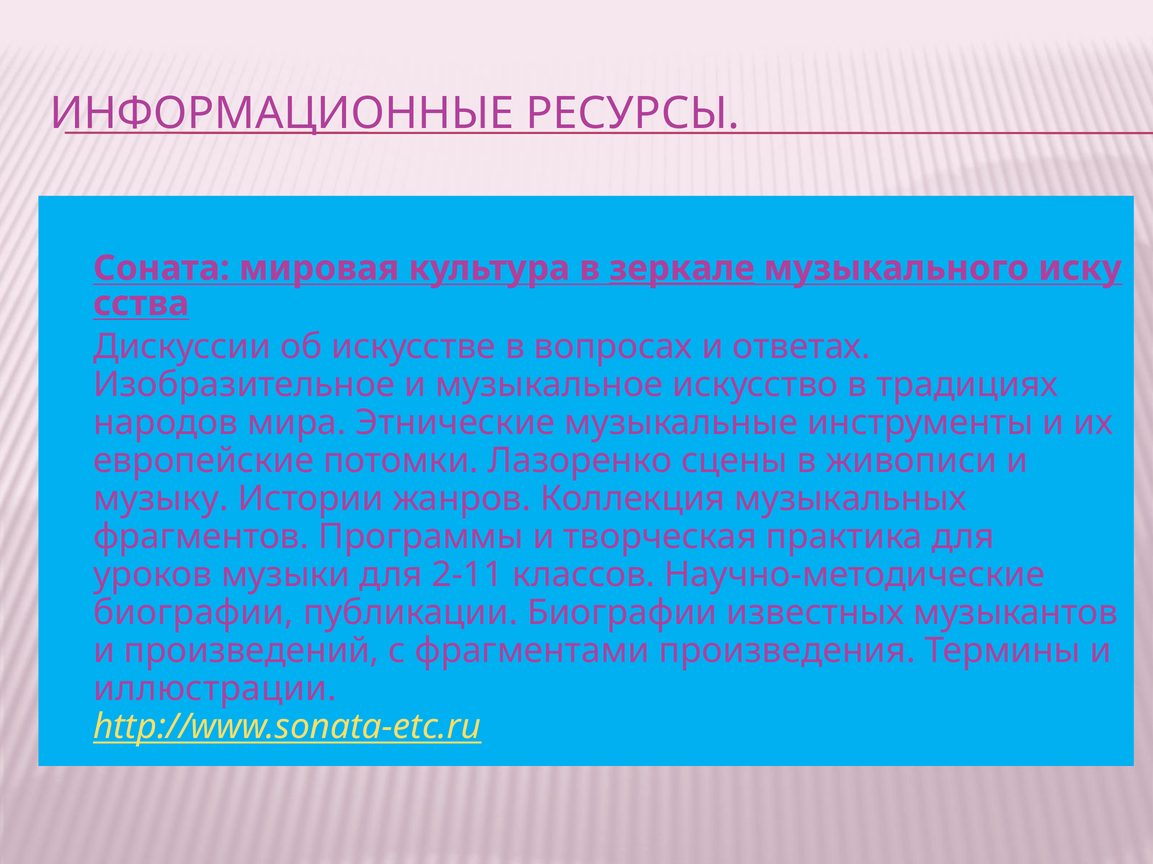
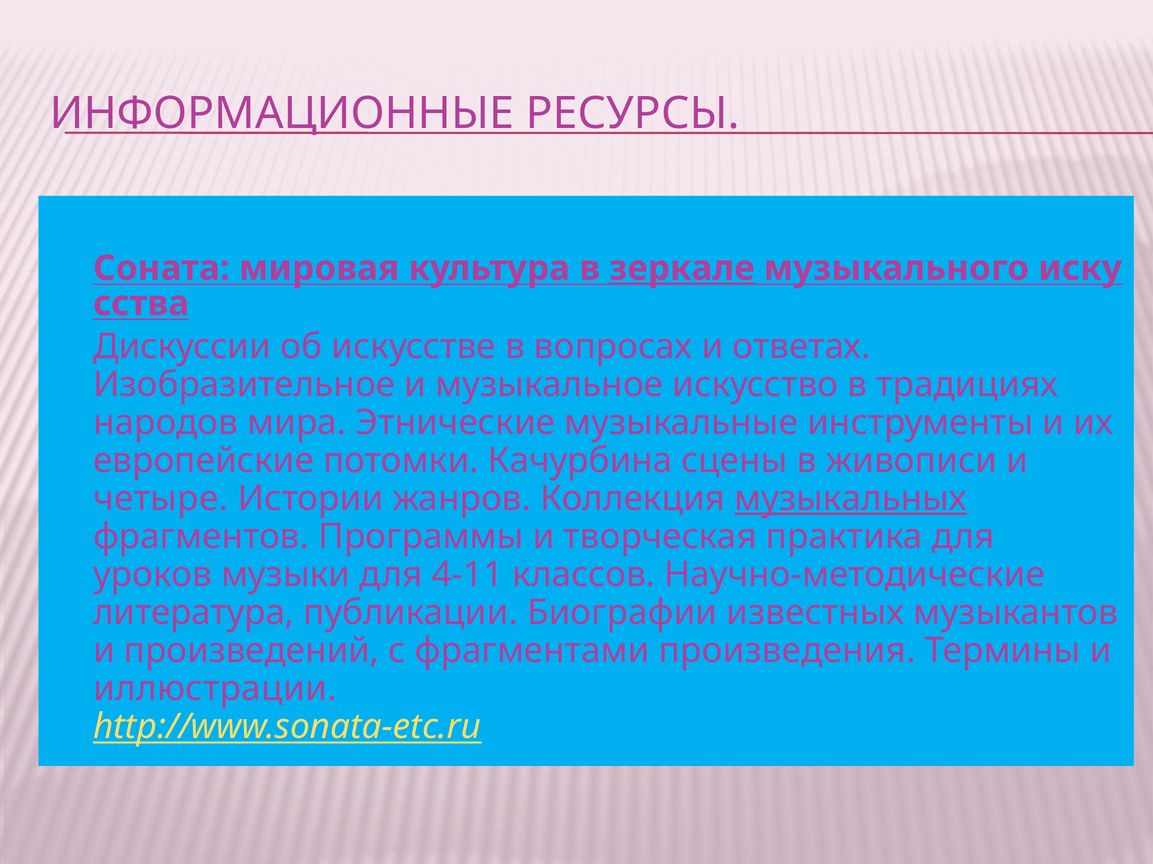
Лазоренко: Лазоренко -> Качурбина
музыку: музыку -> четыре
музыкальных underline: none -> present
2-11: 2-11 -> 4-11
биографии at (193, 613): биографии -> литература
